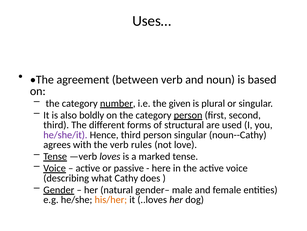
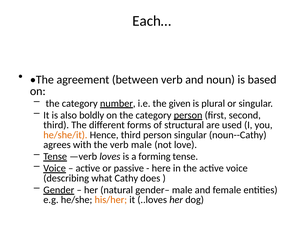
Uses…: Uses… -> Each…
he/she/it colour: purple -> orange
verb rules: rules -> male
marked: marked -> forming
